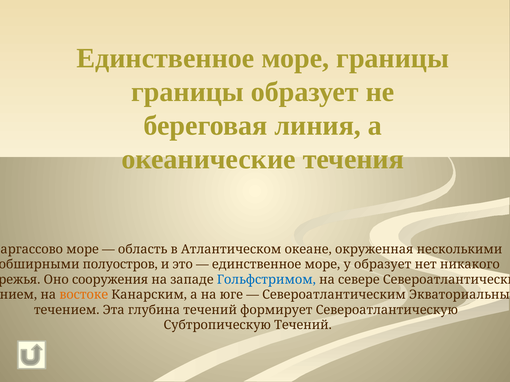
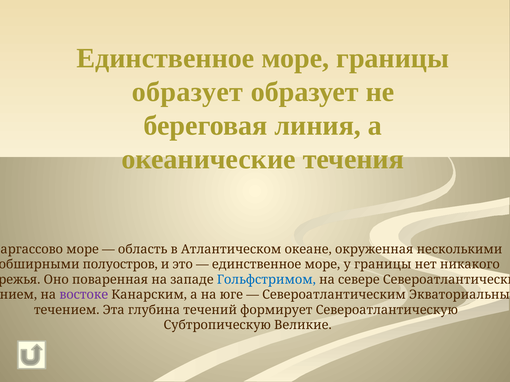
границы at (188, 92): границы -> образует
у образует: образует -> границы
сооружения: сооружения -> поваренная
востоке colour: orange -> purple
Субтропическую Течений: Течений -> Великие
